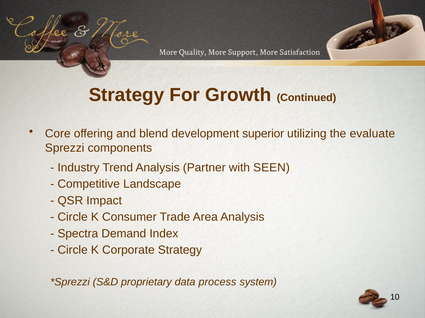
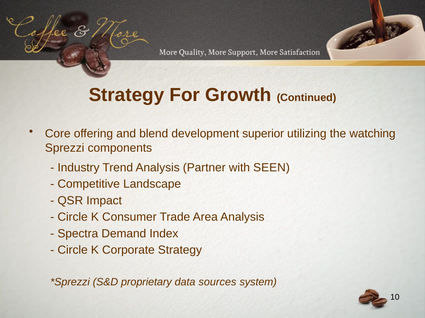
evaluate: evaluate -> watching
process: process -> sources
